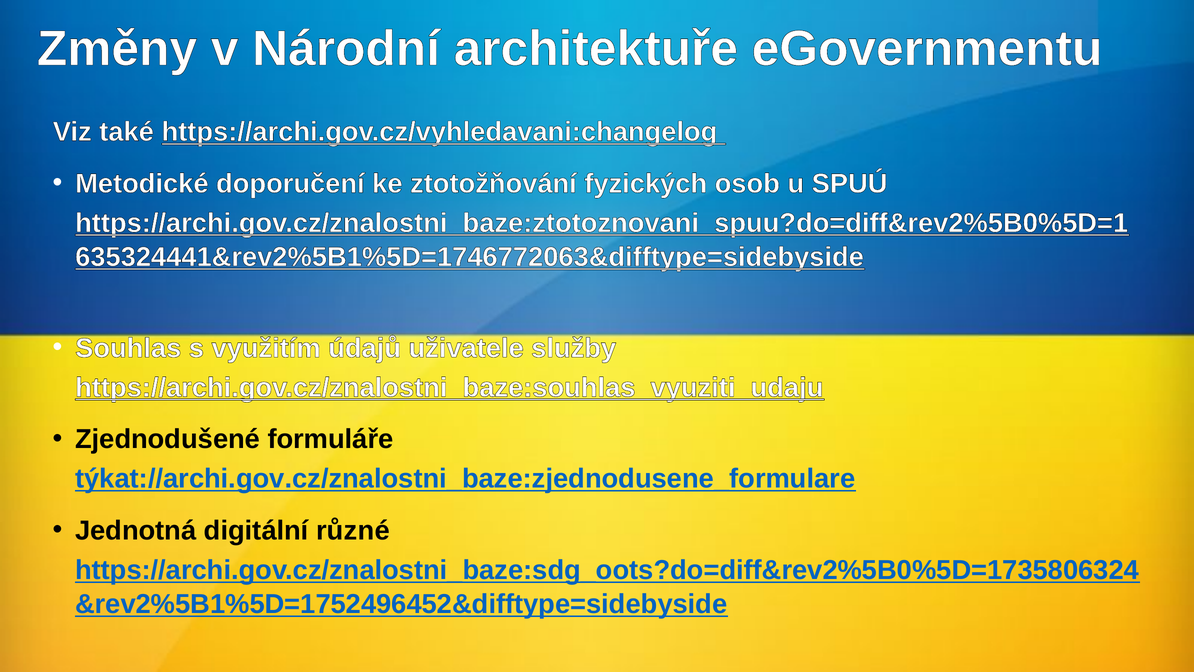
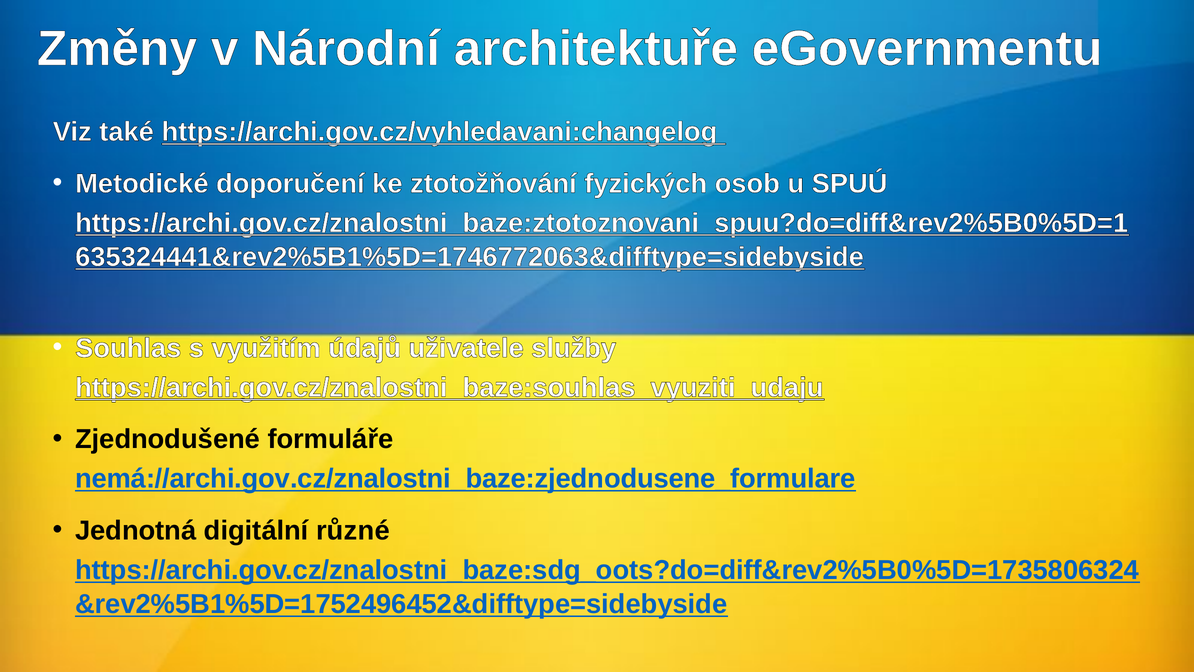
týkat://archi.gov.cz/znalostni_baze:zjednodusene_formulare: týkat://archi.gov.cz/znalostni_baze:zjednodusene_formulare -> nemá://archi.gov.cz/znalostni_baze:zjednodusene_formulare
